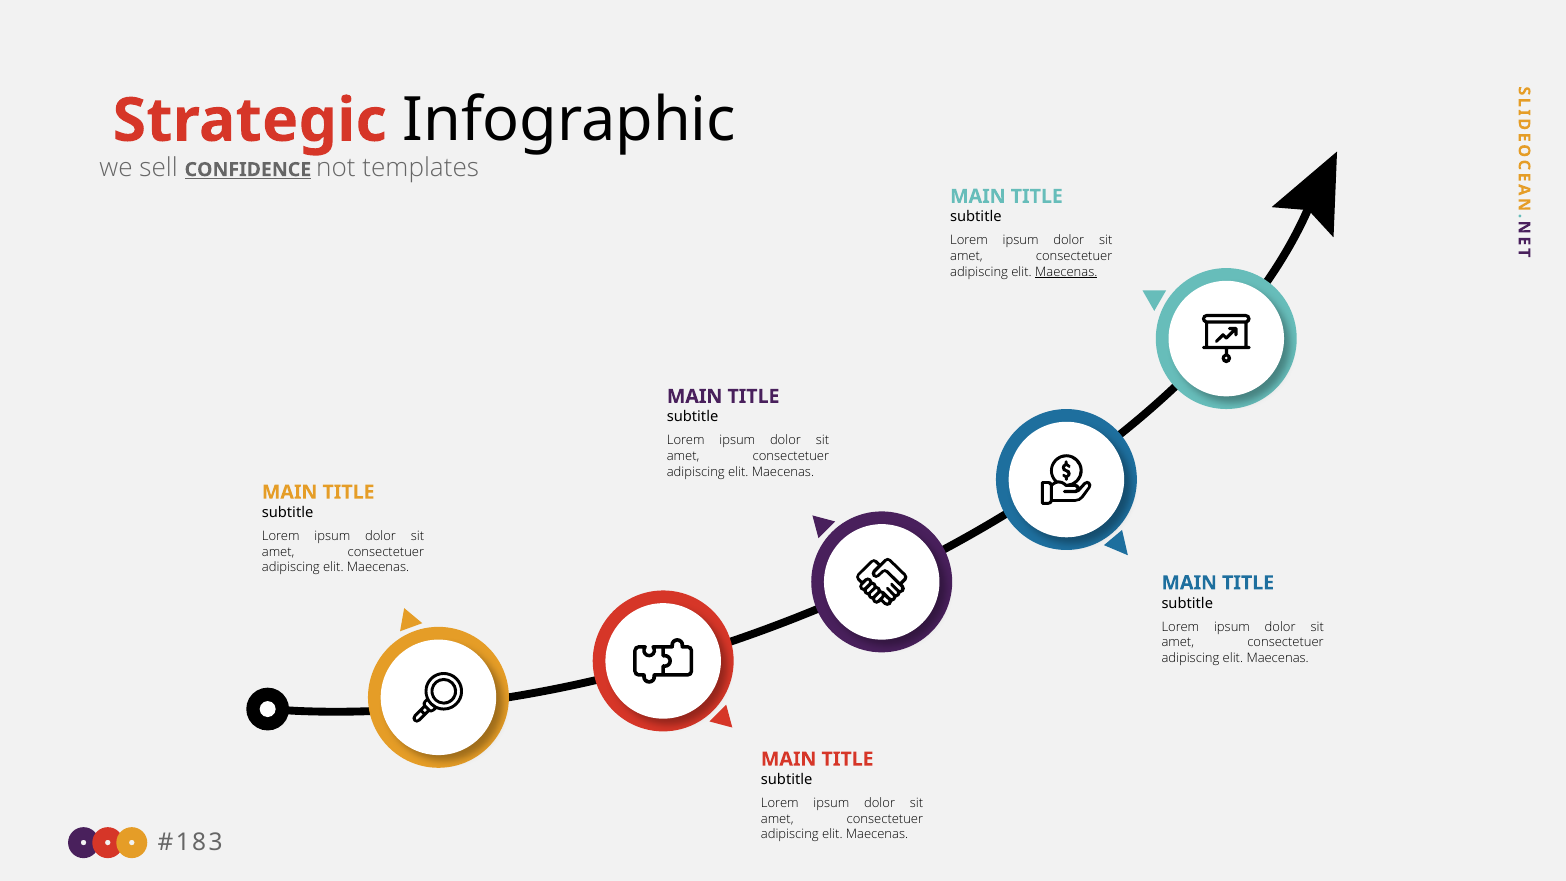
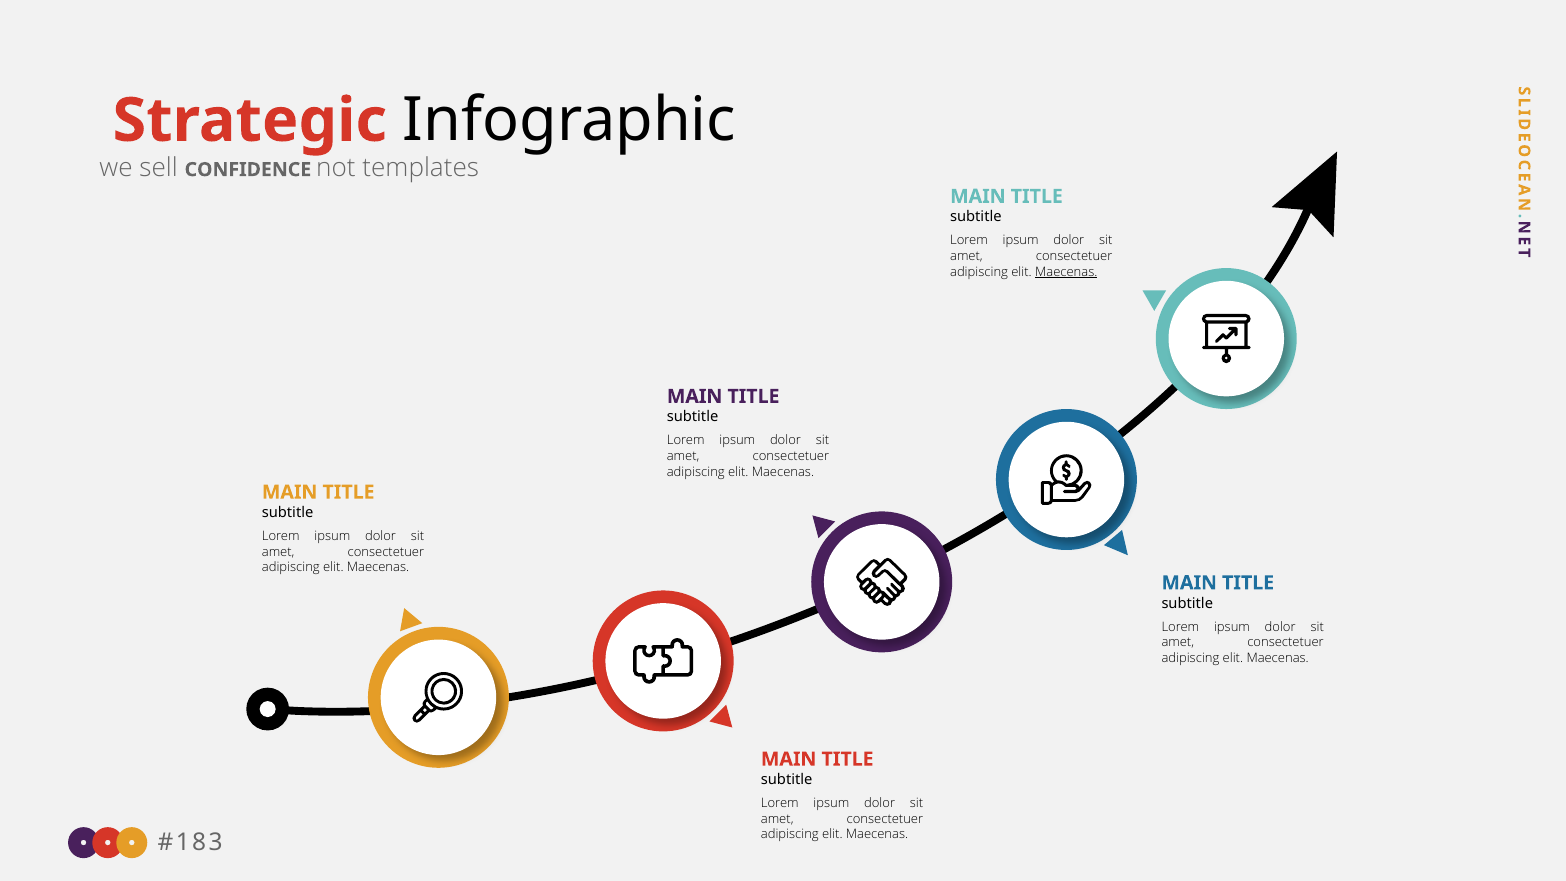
CONFIDENCE underline: present -> none
